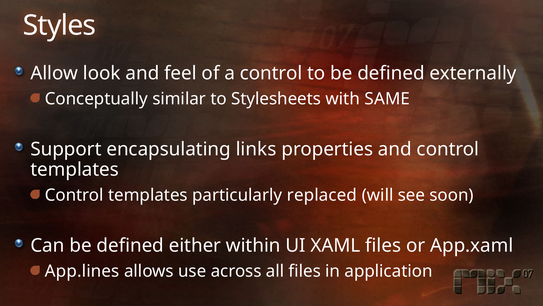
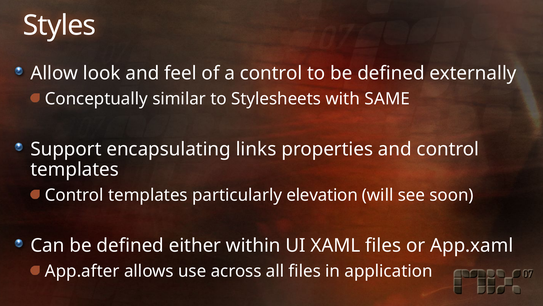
replaced: replaced -> elevation
App.lines: App.lines -> App.after
